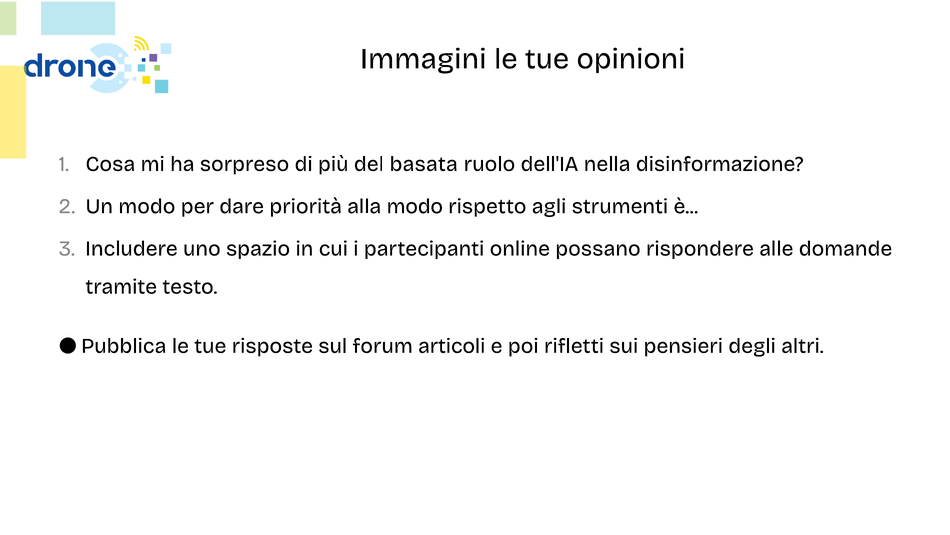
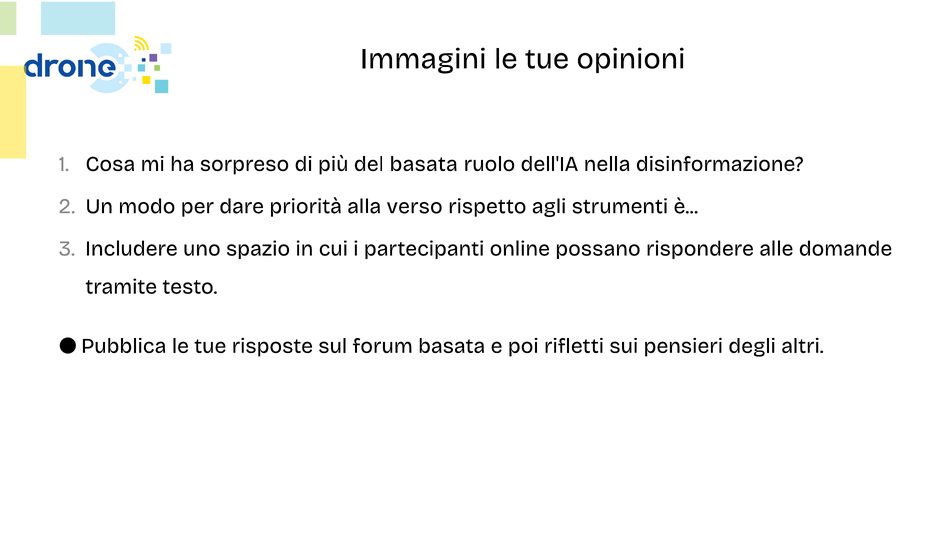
alla modo: modo -> verso
forum articoli: articoli -> basata
